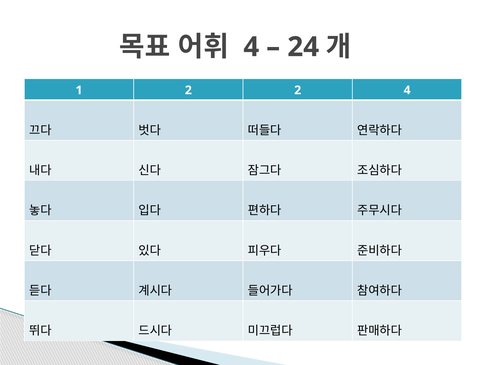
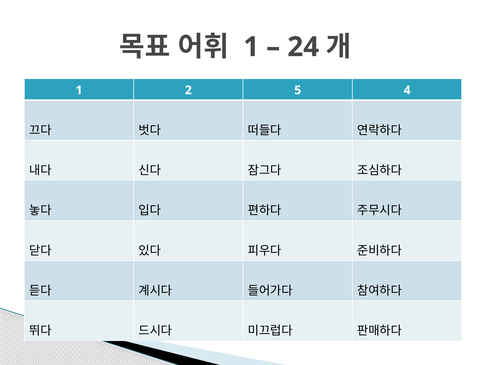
4 at (251, 47): 4 -> 1
2 2: 2 -> 5
